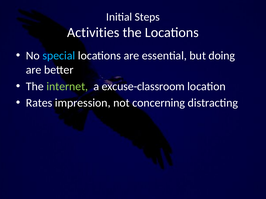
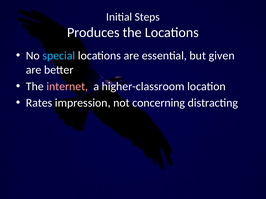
Activities: Activities -> Produces
doing: doing -> given
internet colour: light green -> pink
excuse-classroom: excuse-classroom -> higher-classroom
